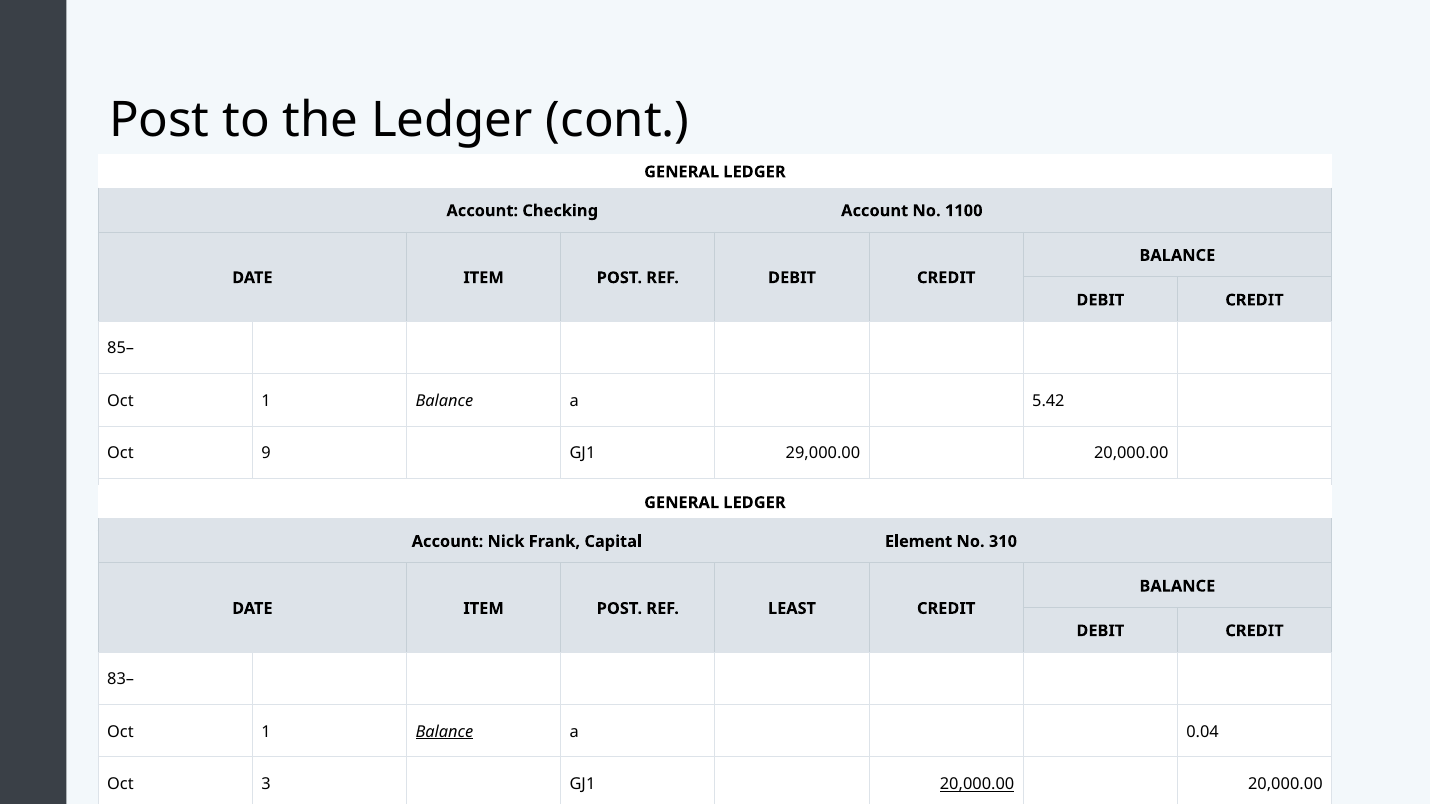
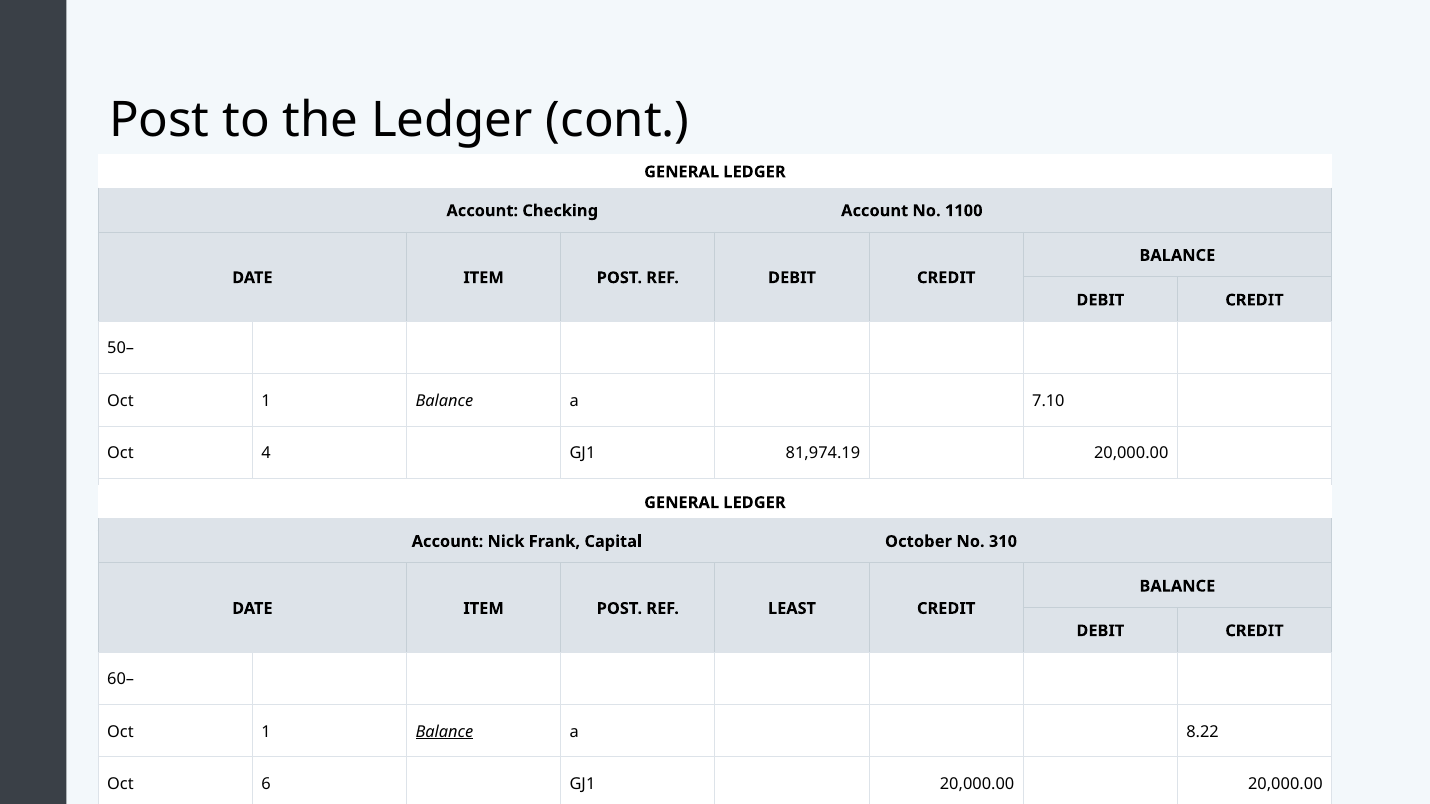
85–: 85– -> 50–
5.42: 5.42 -> 7.10
9: 9 -> 4
29,000.00: 29,000.00 -> 81,974.19
Element: Element -> October
83–: 83– -> 60–
0.04: 0.04 -> 8.22
3: 3 -> 6
20,000.00 at (977, 784) underline: present -> none
